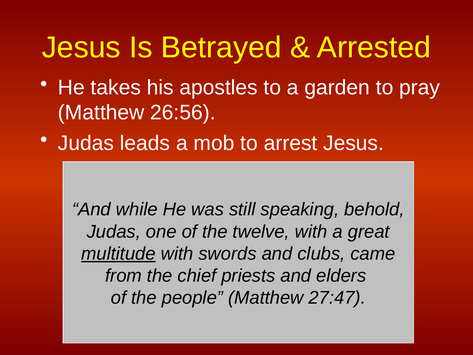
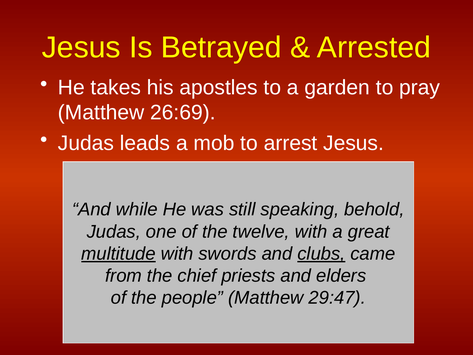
26:56: 26:56 -> 26:69
clubs underline: none -> present
27:47: 27:47 -> 29:47
